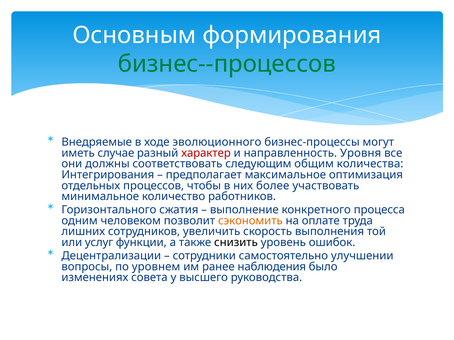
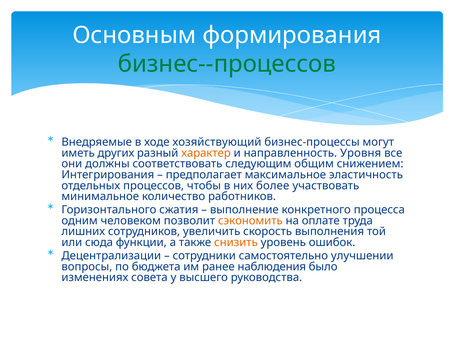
эволюционного: эволюционного -> хозяйствующий
случае: случае -> других
характер colour: red -> orange
количества: количества -> снижением
оптимизация: оптимизация -> эластичность
услуг: услуг -> сюда
снизить colour: black -> orange
уровнем: уровнем -> бюджета
